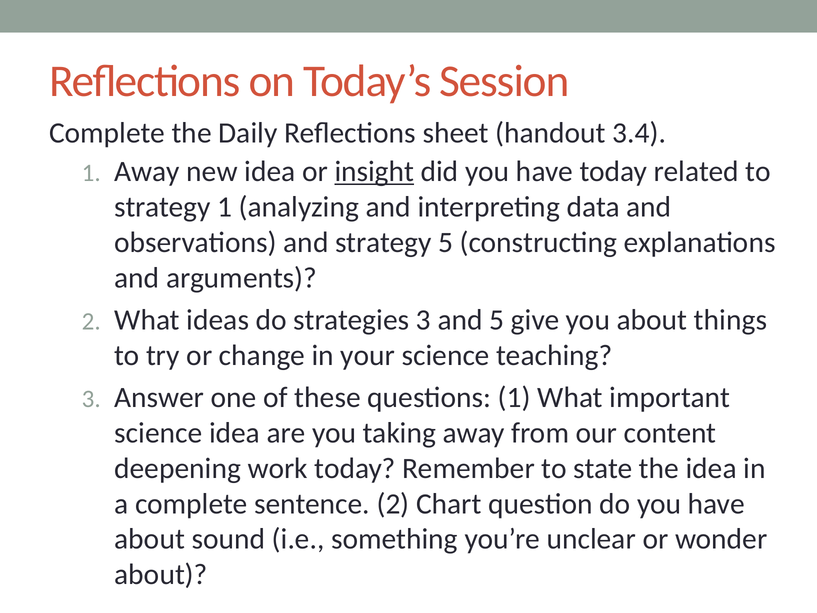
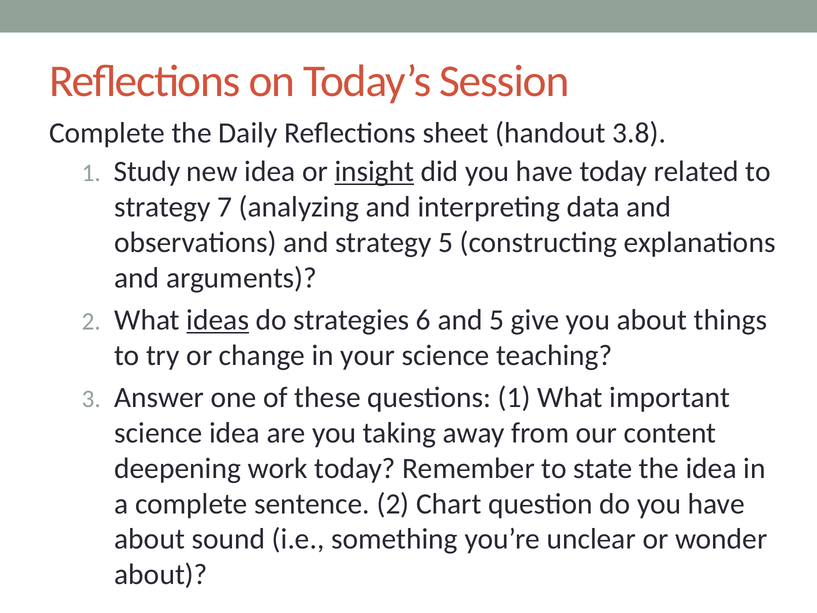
3.4: 3.4 -> 3.8
1 Away: Away -> Study
strategy 1: 1 -> 7
ideas underline: none -> present
strategies 3: 3 -> 6
